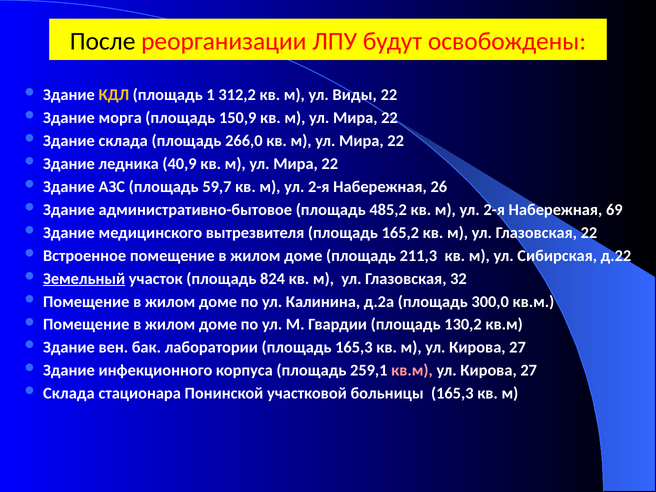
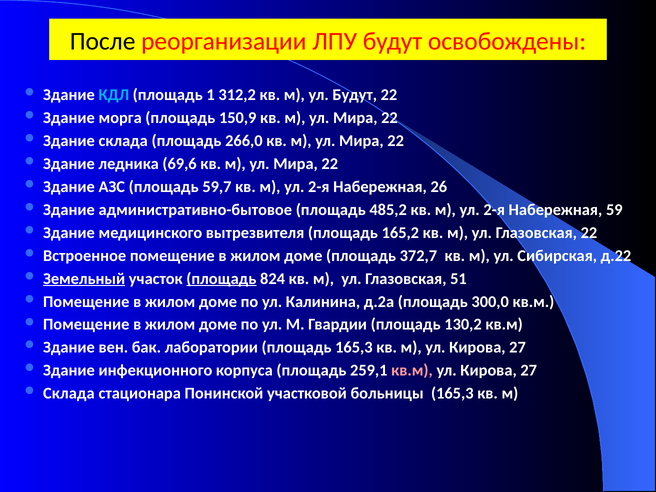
КДЛ colour: yellow -> light blue
ул Виды: Виды -> Будут
40,9: 40,9 -> 69,6
69: 69 -> 59
211,3: 211,3 -> 372,7
площадь at (221, 279) underline: none -> present
32: 32 -> 51
